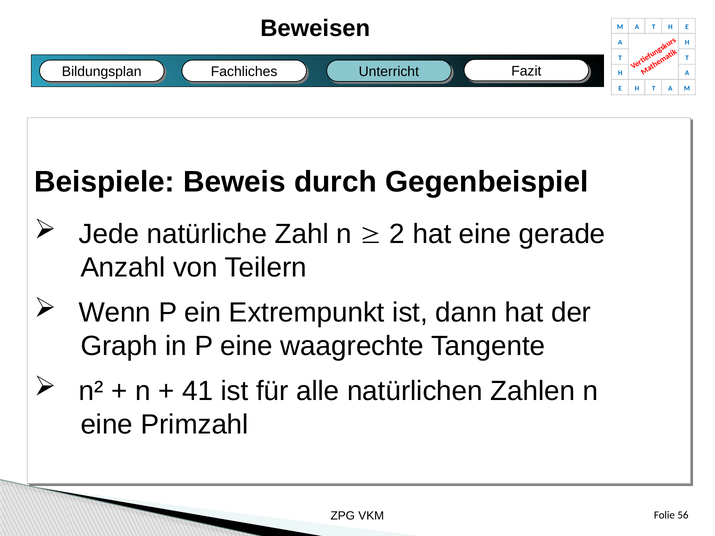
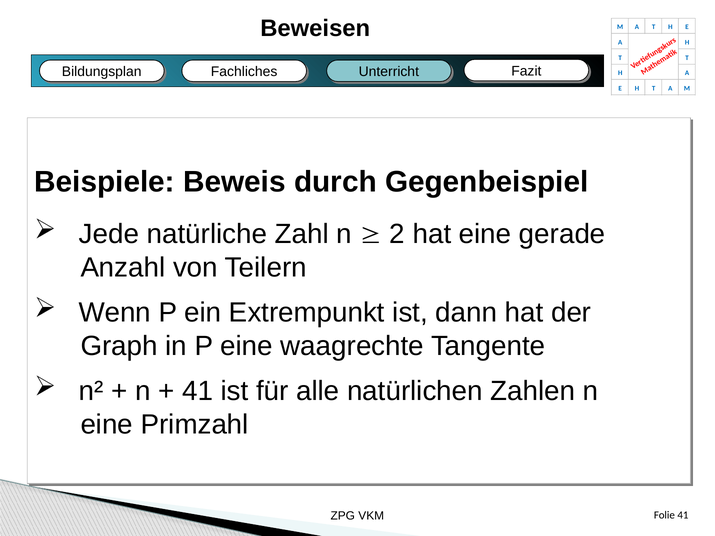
Folie 56: 56 -> 41
